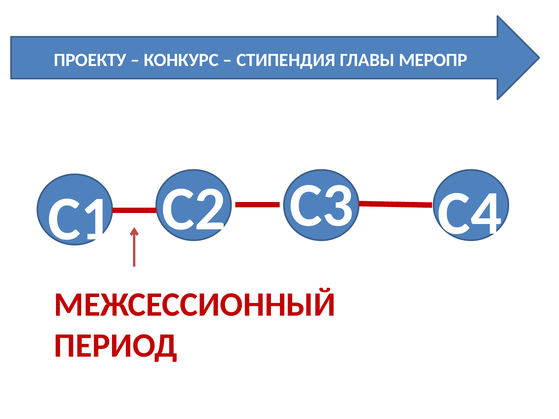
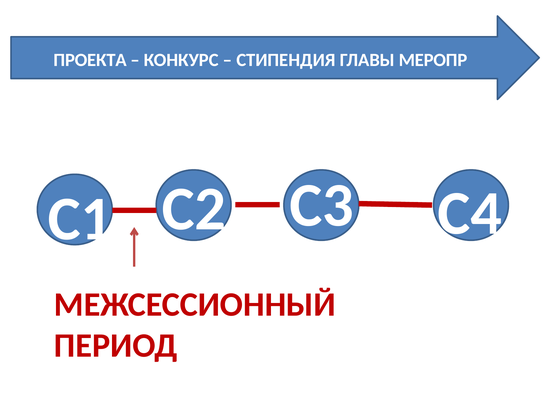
ПРОЕКТУ: ПРОЕКТУ -> ПРОЕКТА
